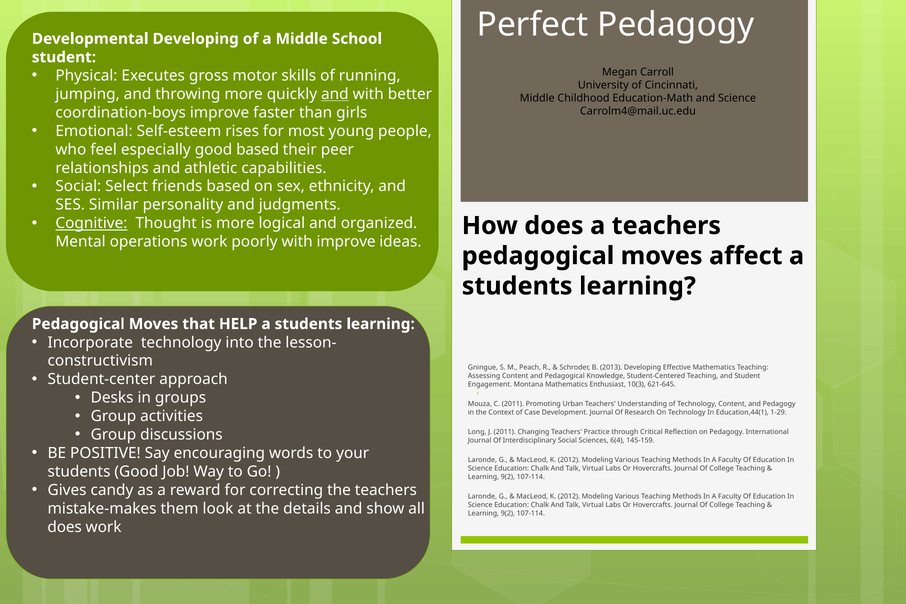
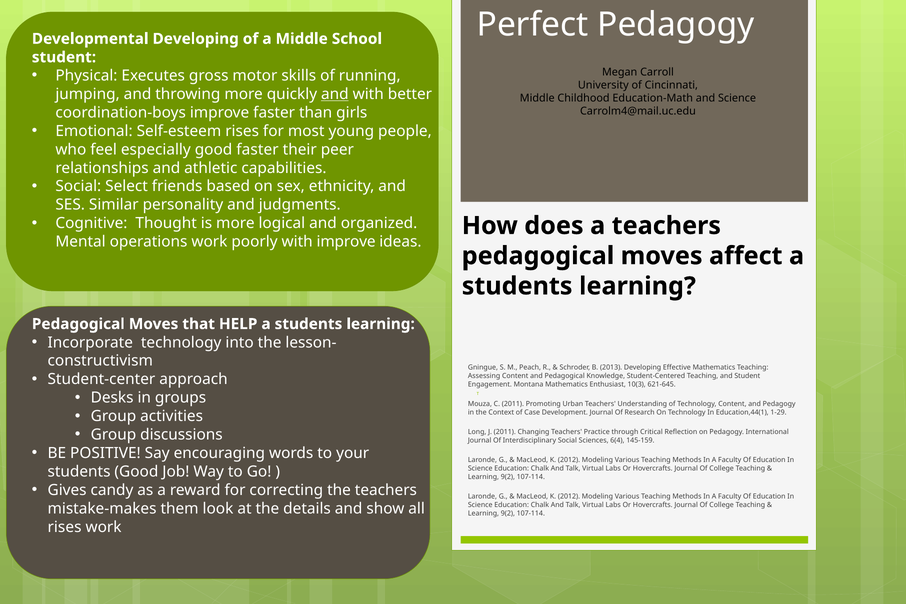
good based: based -> faster
Cognitive underline: present -> none
does at (65, 527): does -> rises
